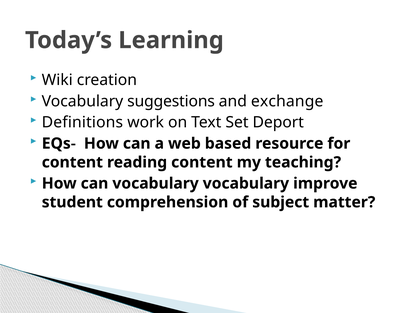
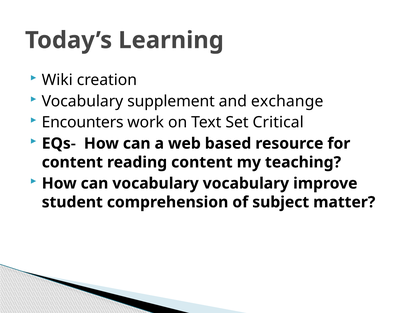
suggestions: suggestions -> supplement
Definitions: Definitions -> Encounters
Deport: Deport -> Critical
